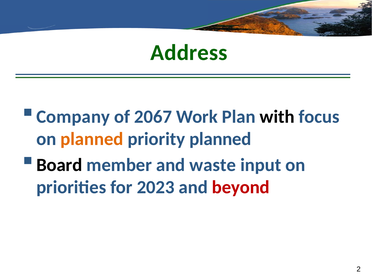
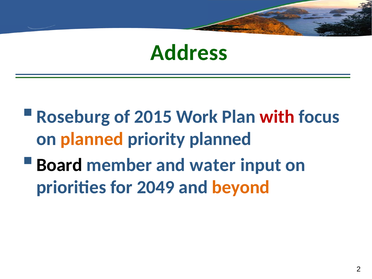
Company: Company -> Roseburg
2067: 2067 -> 2015
with colour: black -> red
waste: waste -> water
2023: 2023 -> 2049
beyond colour: red -> orange
